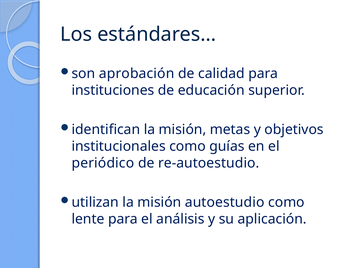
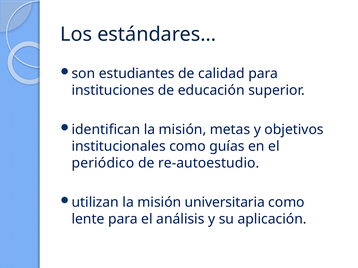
aprobación: aprobación -> estudiantes
autoestudio: autoestudio -> universitaria
